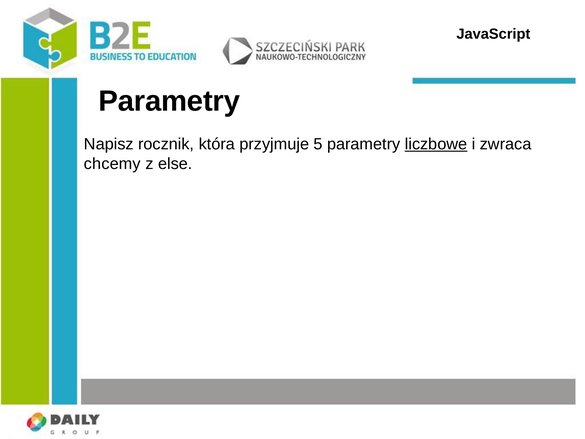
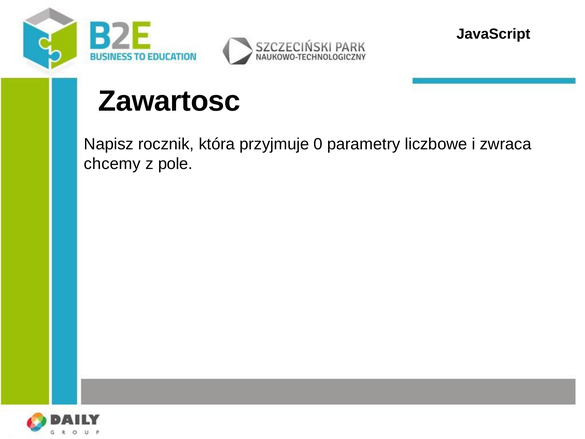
Parametry at (169, 101): Parametry -> Zawartosc
5: 5 -> 0
liczbowe underline: present -> none
else: else -> pole
